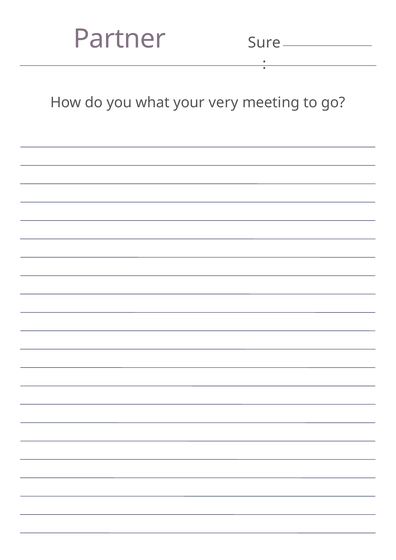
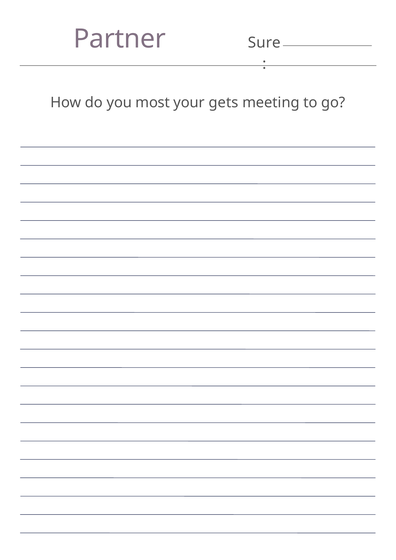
what: what -> most
very: very -> gets
